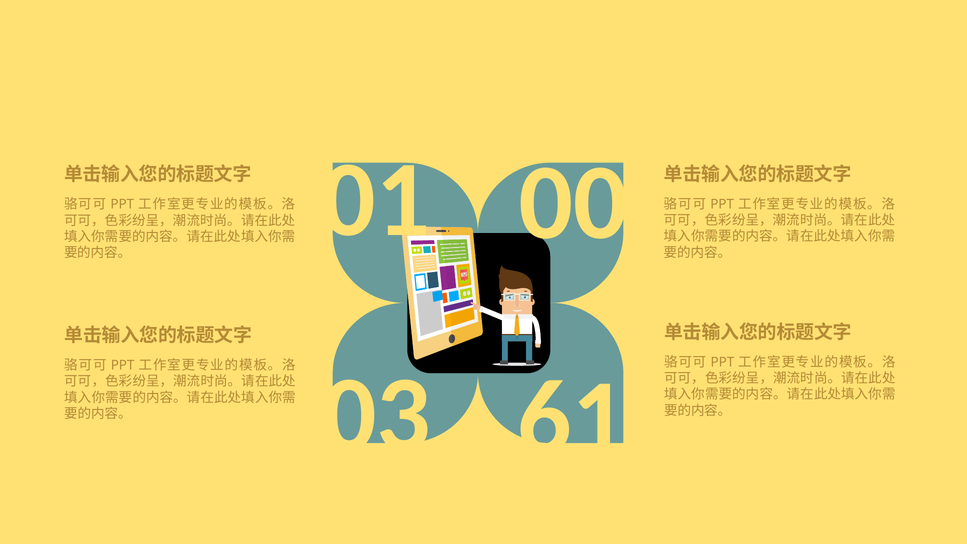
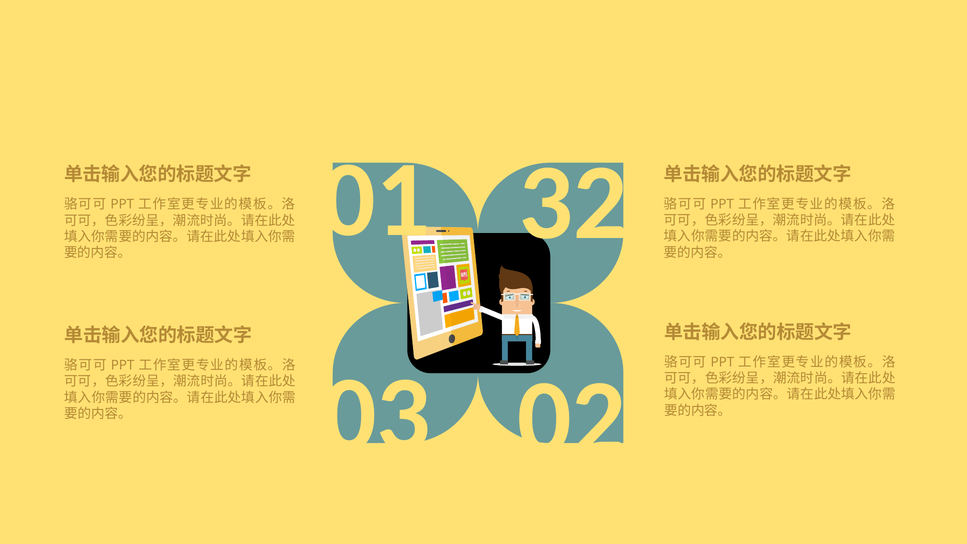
00: 00 -> 32
61: 61 -> 02
